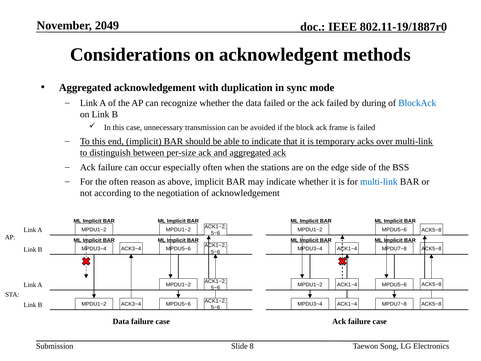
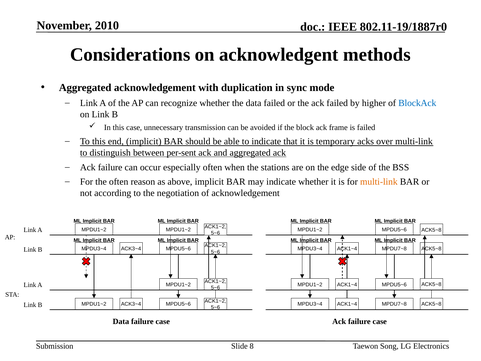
2049: 2049 -> 2010
during: during -> higher
per-size: per-size -> per-sent
multi-link at (379, 182) colour: blue -> orange
